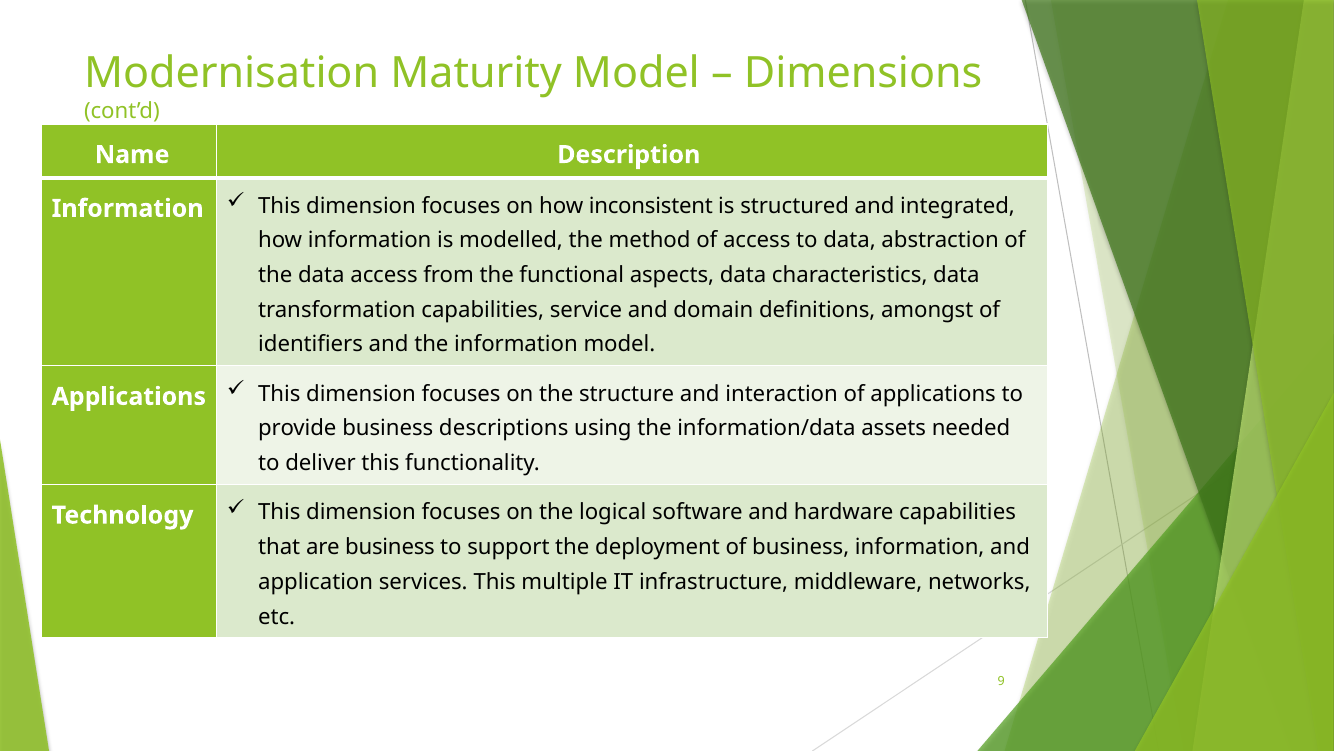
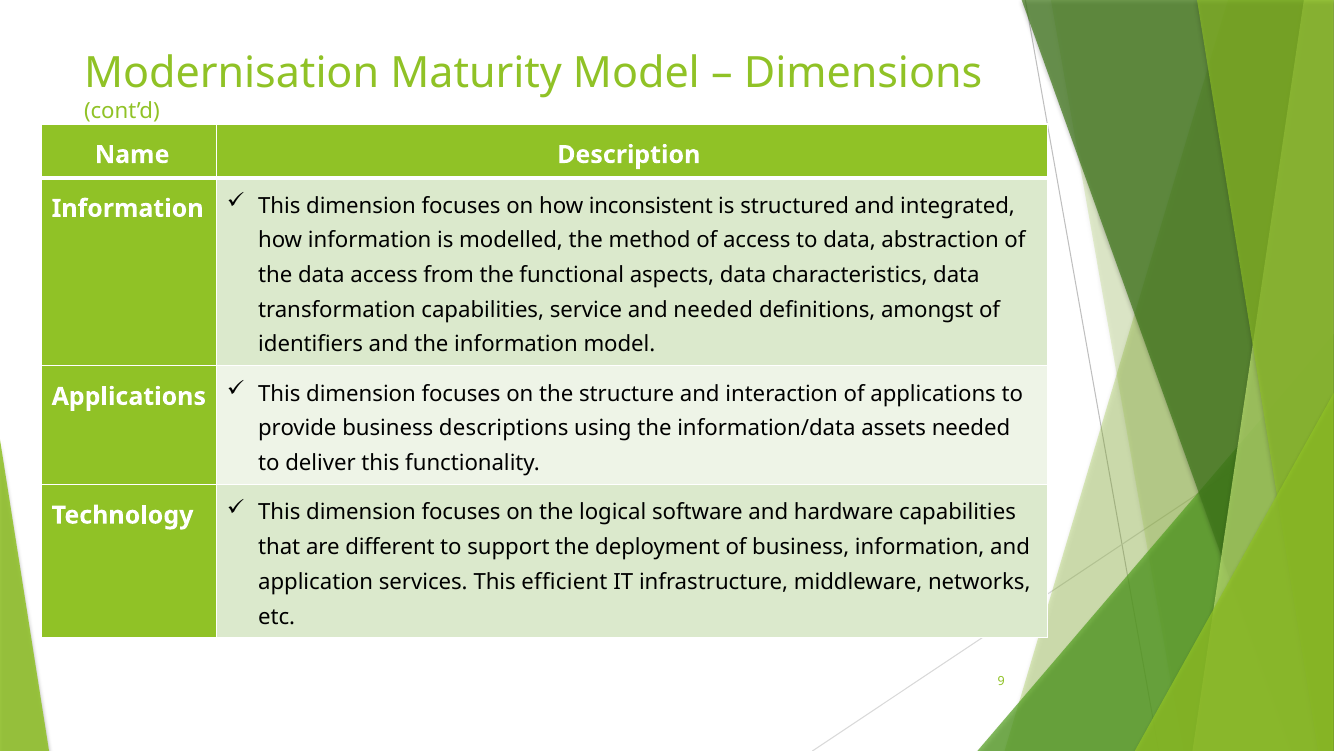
and domain: domain -> needed
are business: business -> different
multiple: multiple -> efficient
